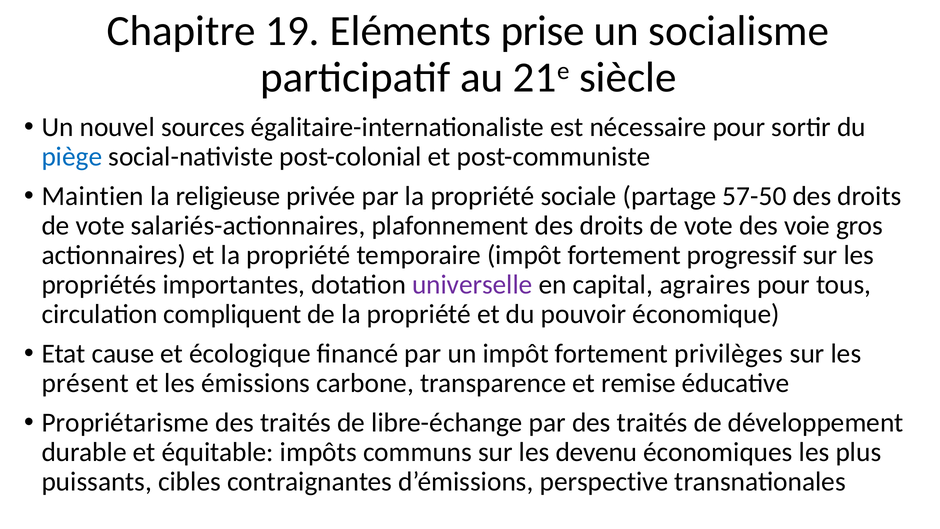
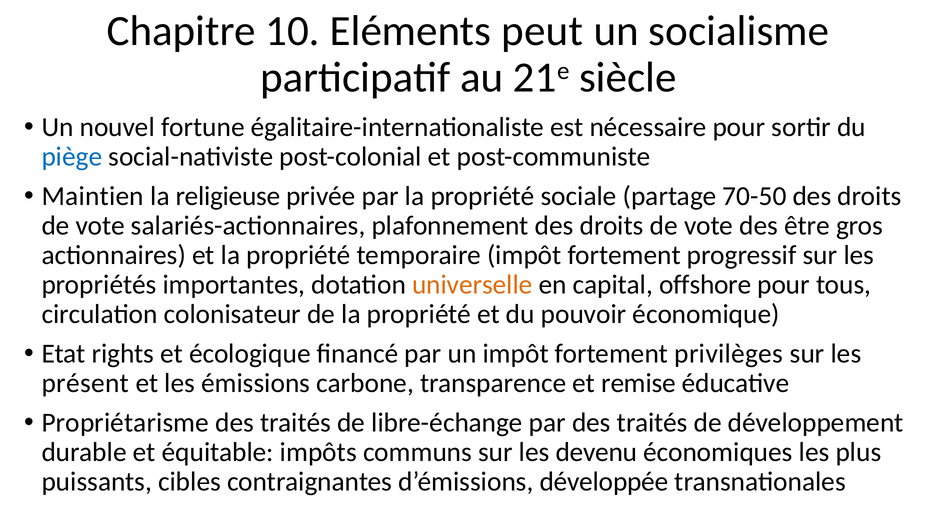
19: 19 -> 10
prise: prise -> peut
sources: sources -> fortune
57-50: 57-50 -> 70-50
voie: voie -> être
universelle colour: purple -> orange
agraires: agraires -> offshore
compliquent: compliquent -> colonisateur
cause: cause -> rights
perspective: perspective -> développée
